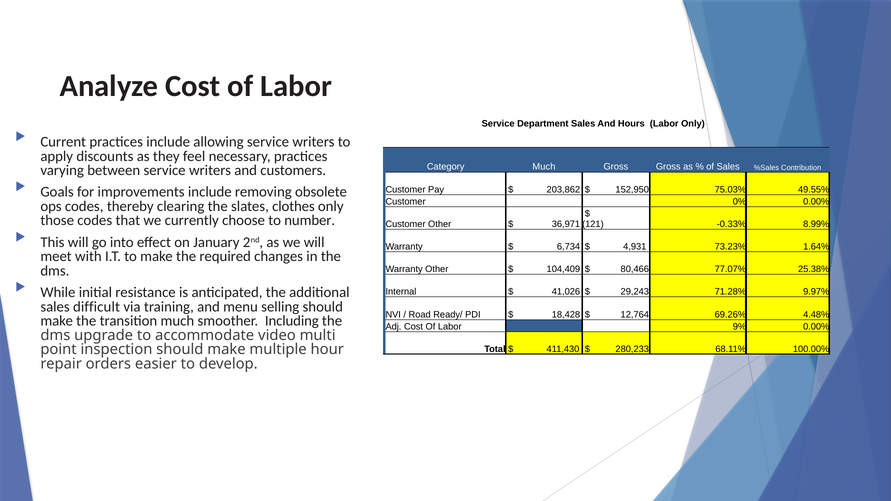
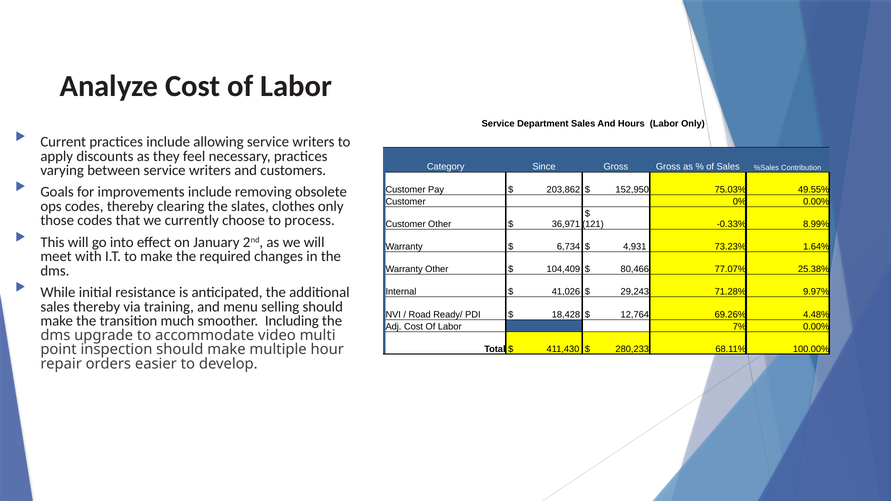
Category Much: Much -> Since
number: number -> process
sales difficult: difficult -> thereby
9%: 9% -> 7%
